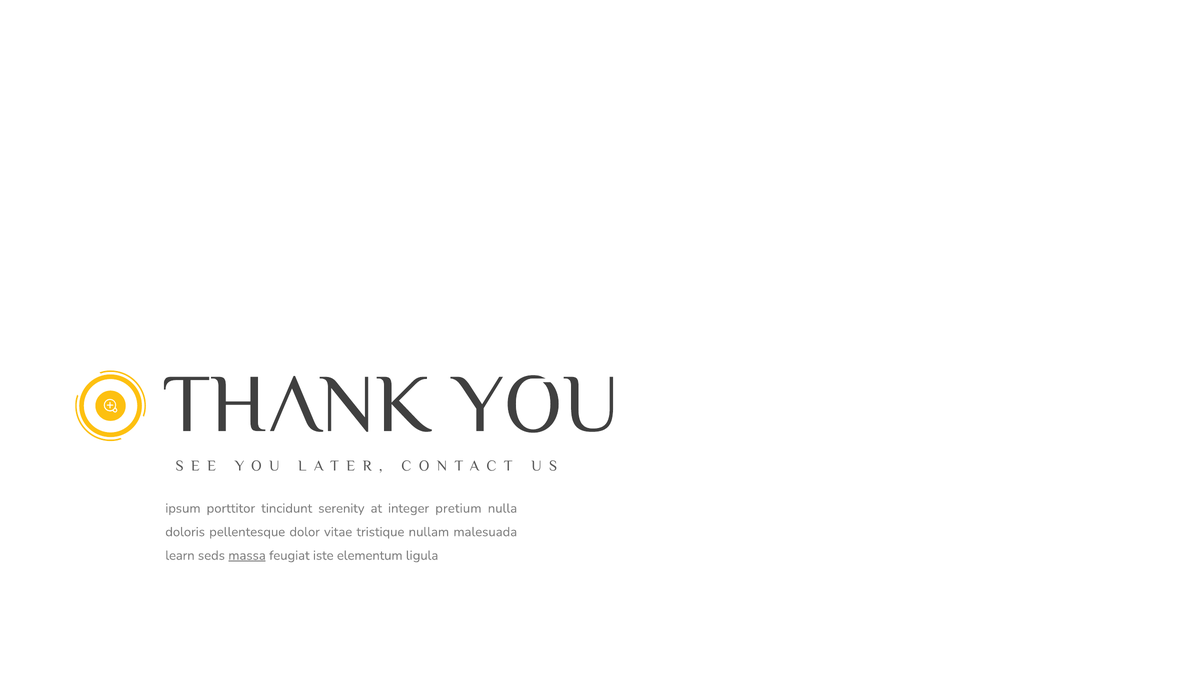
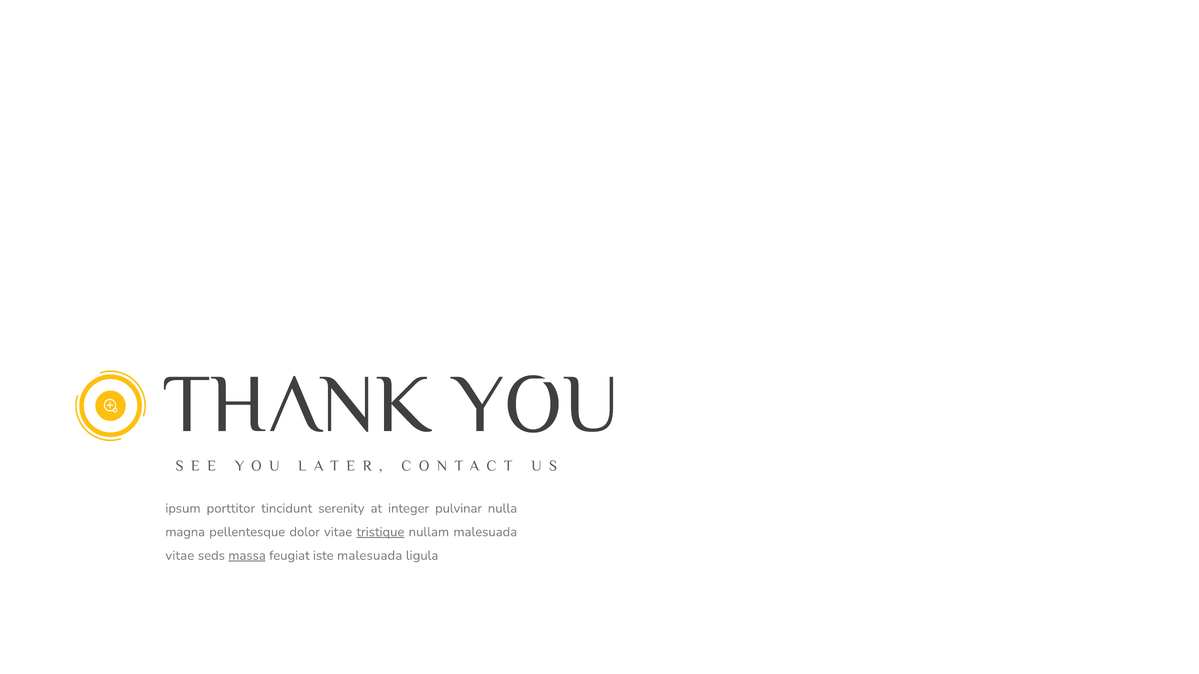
pretium: pretium -> pulvinar
doloris: doloris -> magna
tristique underline: none -> present
learn at (180, 556): learn -> vitae
iste elementum: elementum -> malesuada
